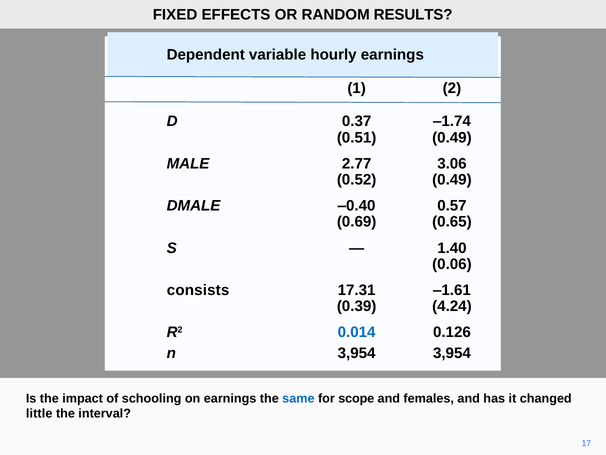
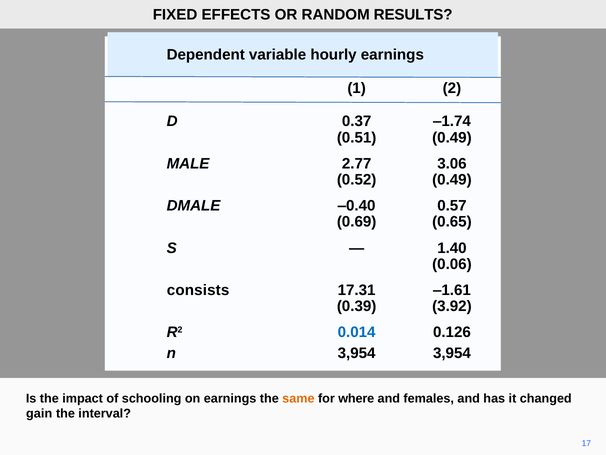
4.24: 4.24 -> 3.92
same colour: blue -> orange
scope: scope -> where
little: little -> gain
